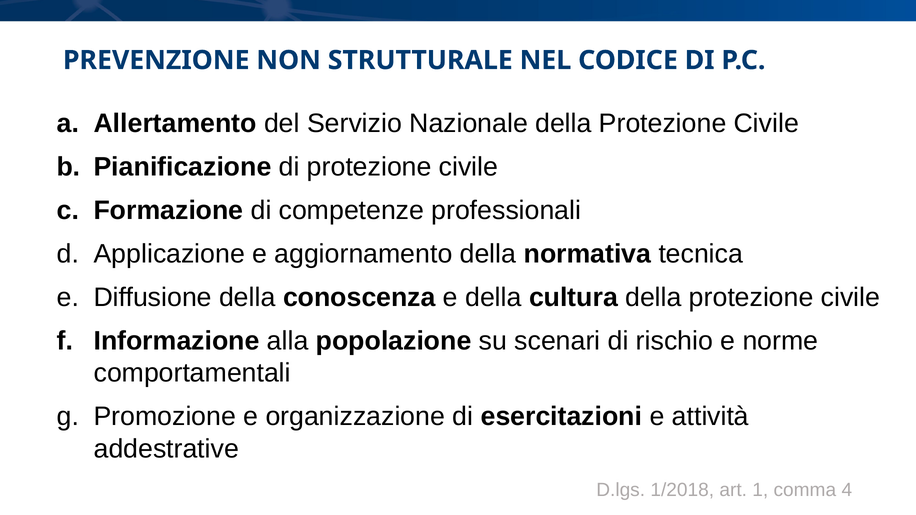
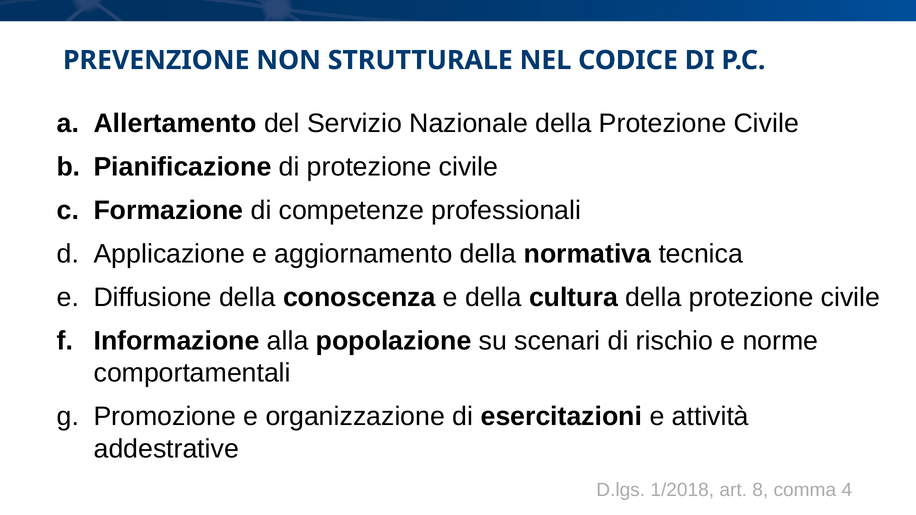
1: 1 -> 8
